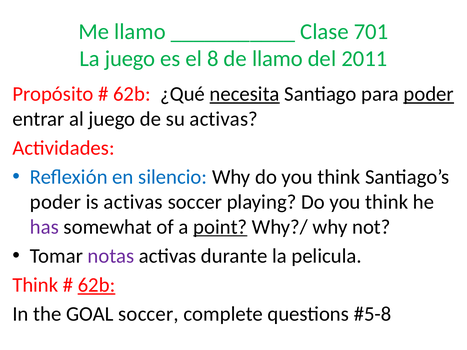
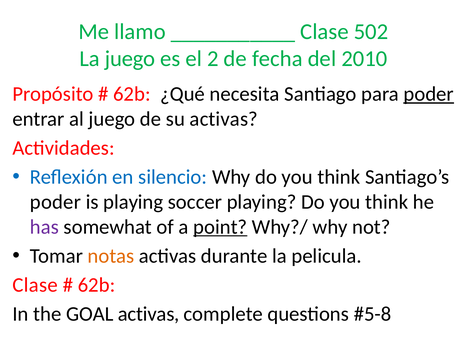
701: 701 -> 502
8: 8 -> 2
de llamo: llamo -> fecha
2011: 2011 -> 2010
necesita underline: present -> none
is activas: activas -> playing
notas colour: purple -> orange
Think at (35, 285): Think -> Clase
62b at (97, 285) underline: present -> none
GOAL soccer: soccer -> activas
